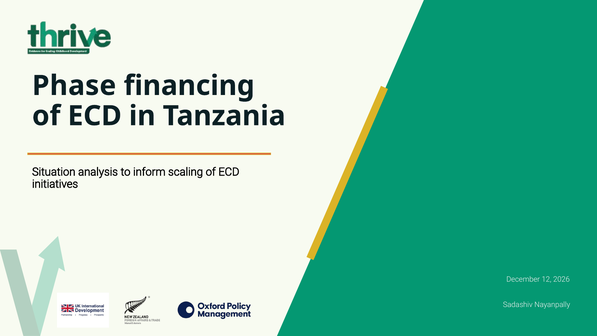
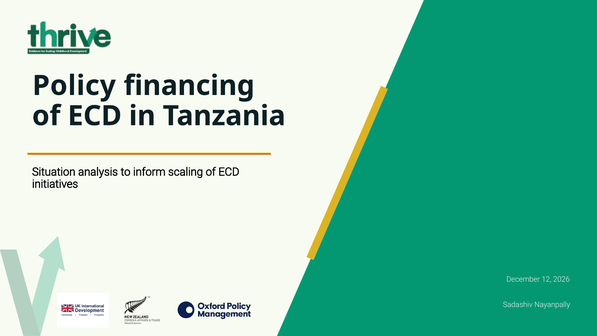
Phase: Phase -> Policy
